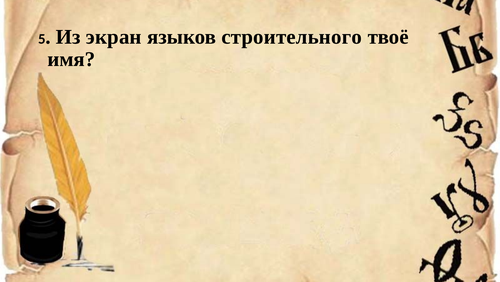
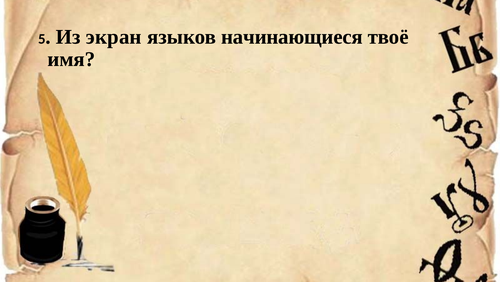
строительного: строительного -> начинающиеся
